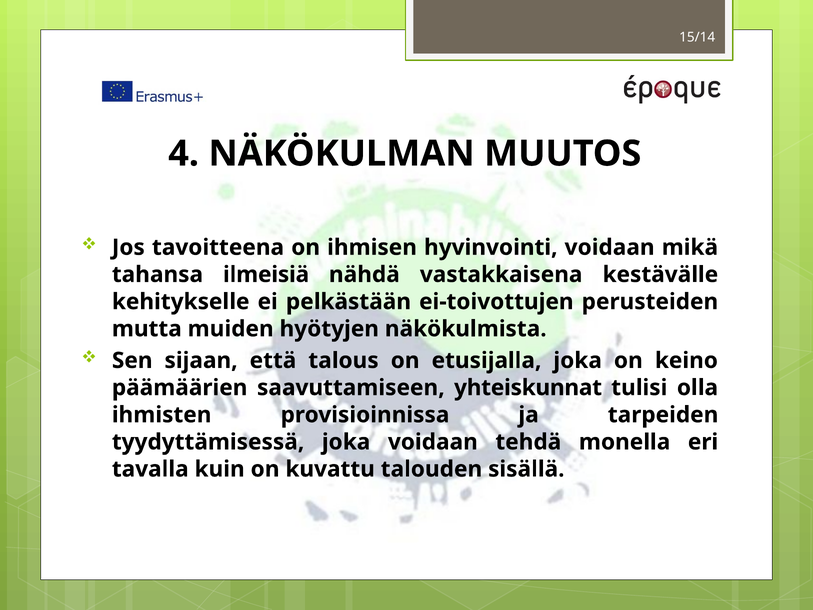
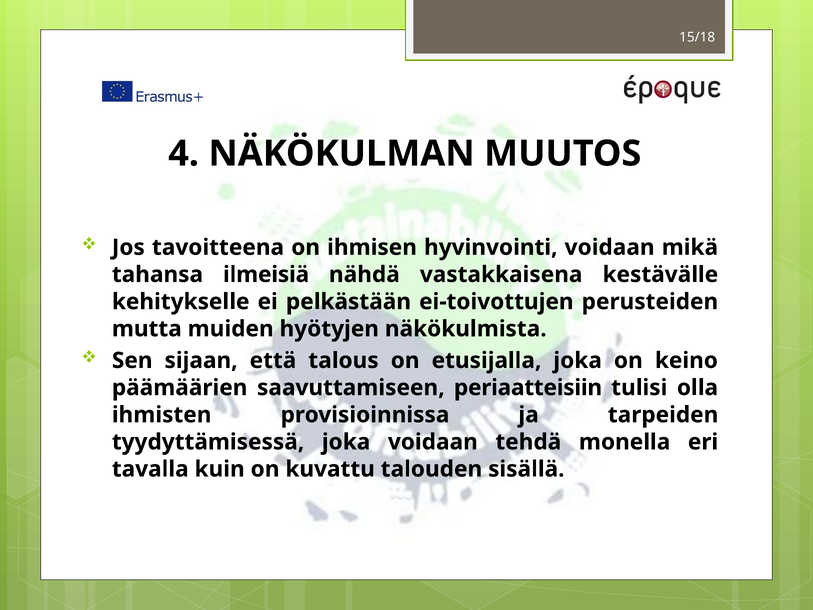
15/14: 15/14 -> 15/18
yhteiskunnat: yhteiskunnat -> periaatteisiin
